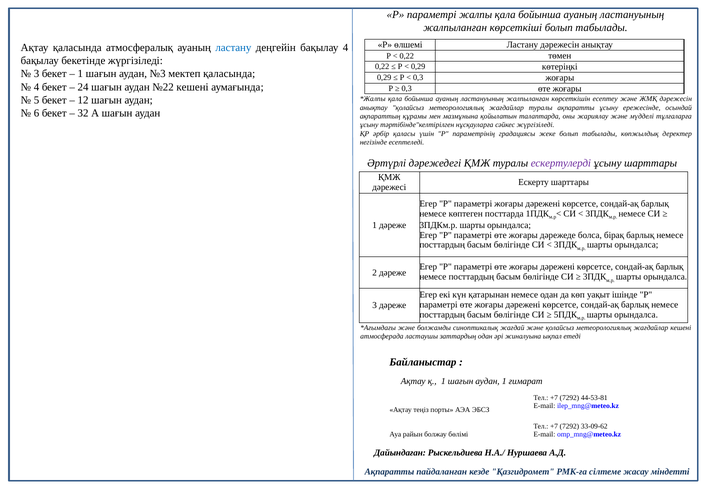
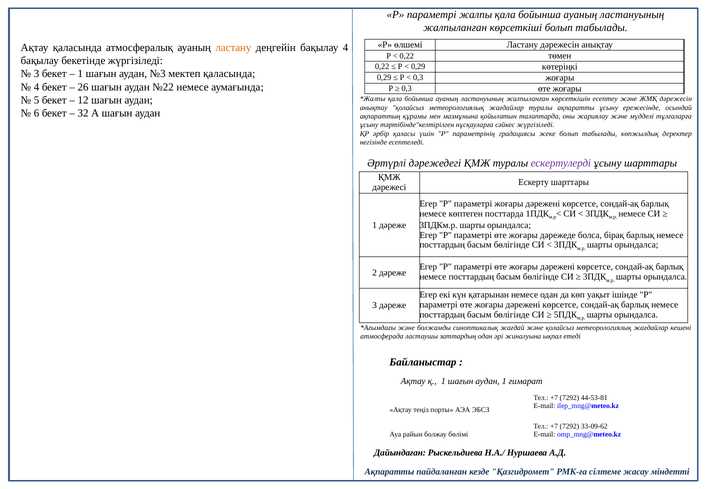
ластану at (233, 48) colour: blue -> orange
24: 24 -> 26
№22 кешені: кешені -> немесе
